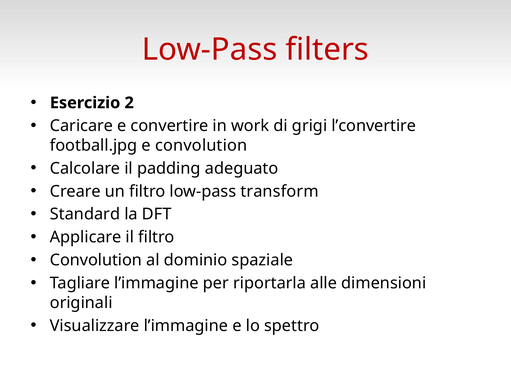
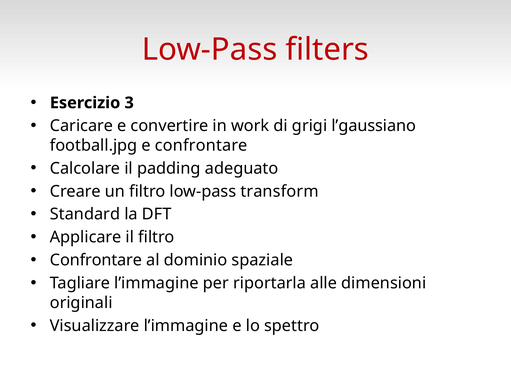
2: 2 -> 3
l’convertire: l’convertire -> l’gaussiano
e convolution: convolution -> confrontare
Convolution at (96, 260): Convolution -> Confrontare
